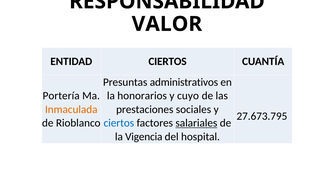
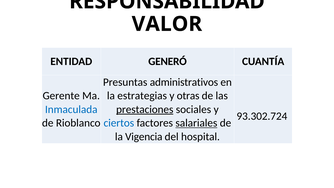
ENTIDAD CIERTOS: CIERTOS -> GENERÓ
Portería: Portería -> Gerente
honorarios: honorarios -> estrategias
cuyo: cuyo -> otras
Inmaculada colour: orange -> blue
prestaciones underline: none -> present
27.673.795: 27.673.795 -> 93.302.724
